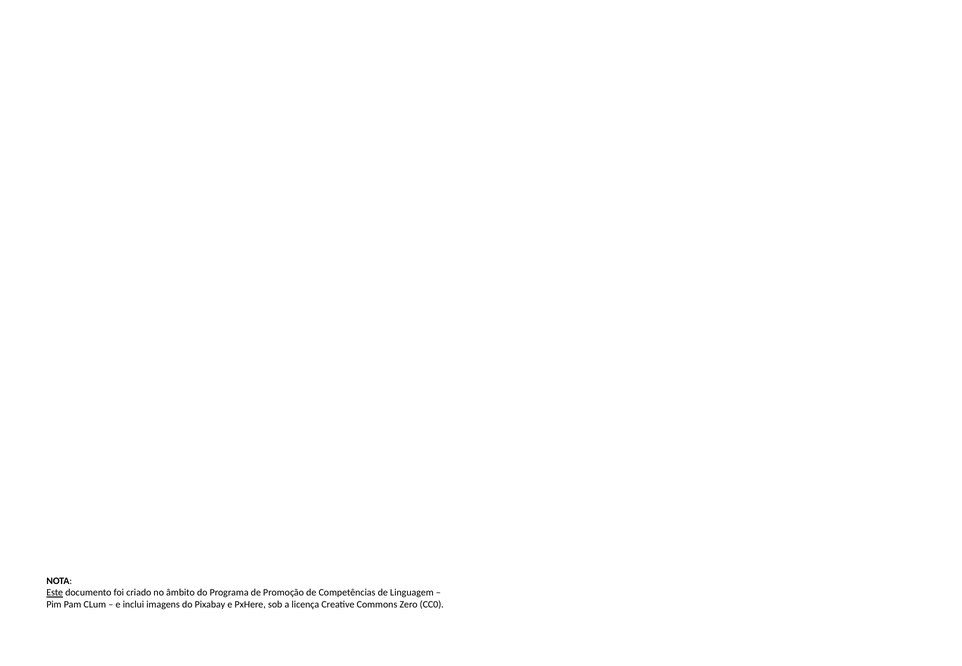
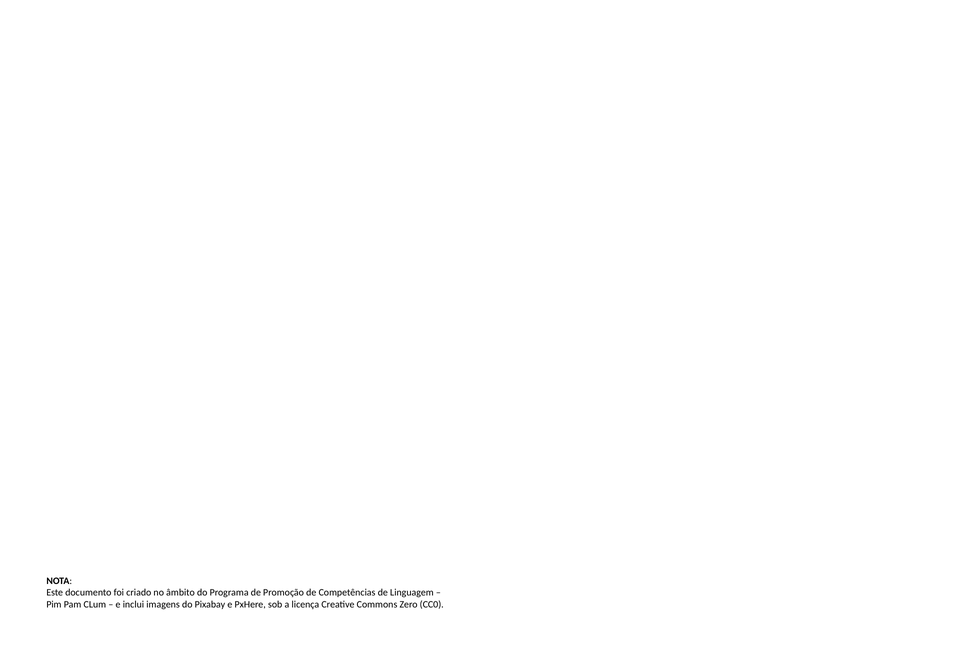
Este underline: present -> none
